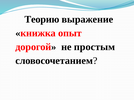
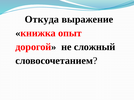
Теорию: Теорию -> Откуда
простым: простым -> сложный
